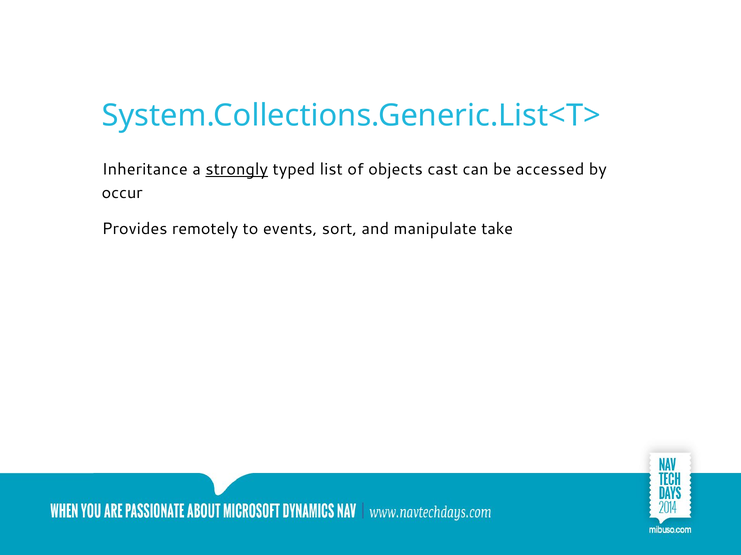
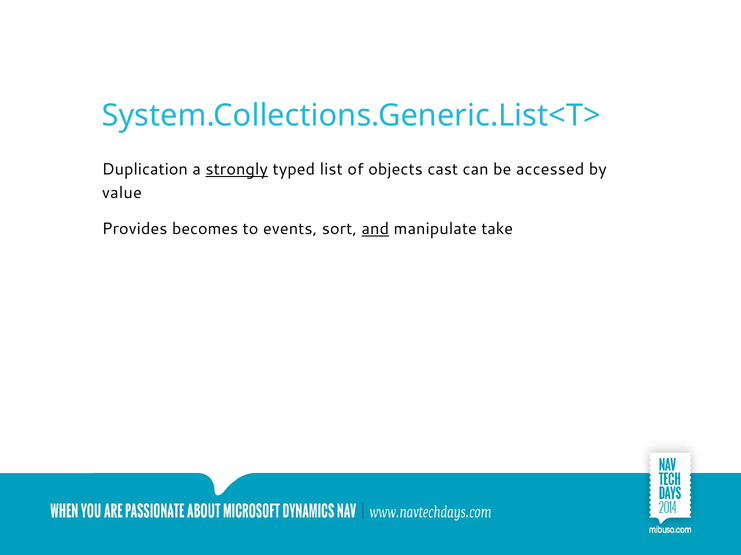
Inheritance: Inheritance -> Duplication
occur: occur -> value
remotely: remotely -> becomes
and underline: none -> present
